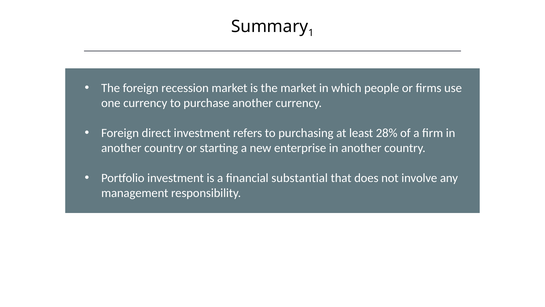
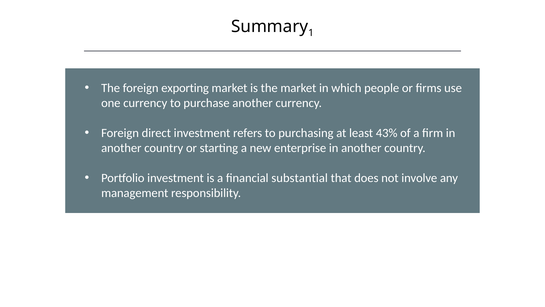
recession: recession -> exporting
28%: 28% -> 43%
